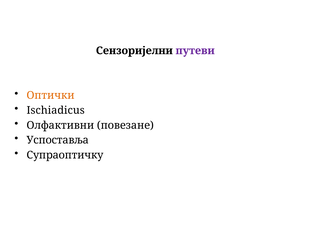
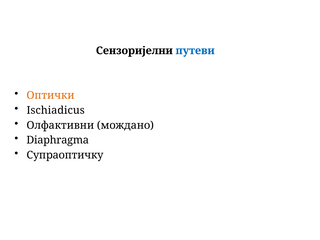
путеви colour: purple -> blue
повезане: повезане -> мождано
Успоставља: Успоставља -> Diaphragma
